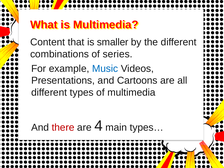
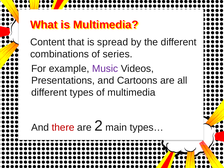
smaller: smaller -> spread
Music colour: blue -> purple
4: 4 -> 2
